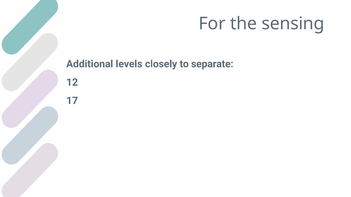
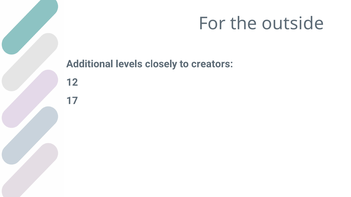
sensing: sensing -> outside
separate: separate -> creators
